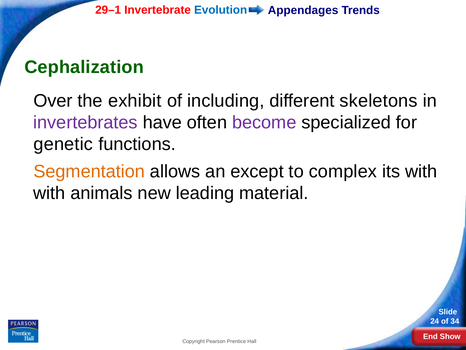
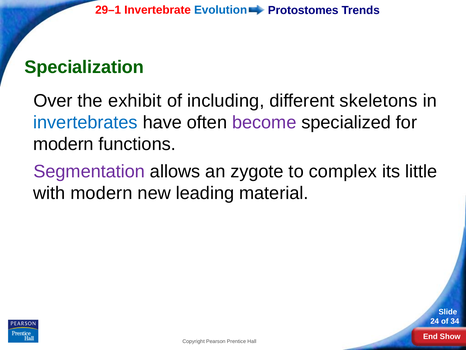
Appendages: Appendages -> Protostomes
Cephalization: Cephalization -> Specialization
invertebrates colour: purple -> blue
genetic at (63, 144): genetic -> modern
Segmentation colour: orange -> purple
except: except -> zygote
its with: with -> little
with animals: animals -> modern
